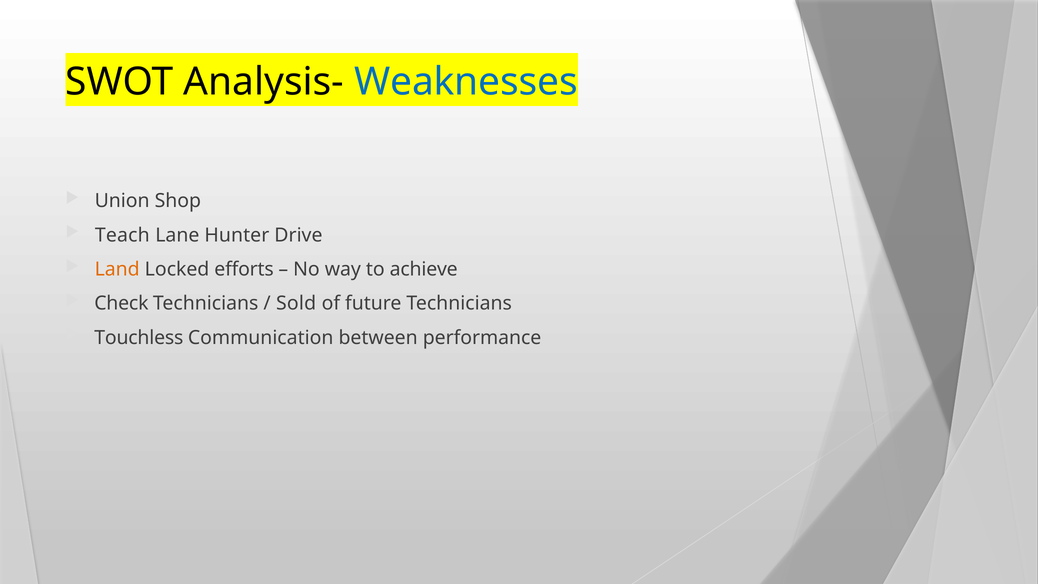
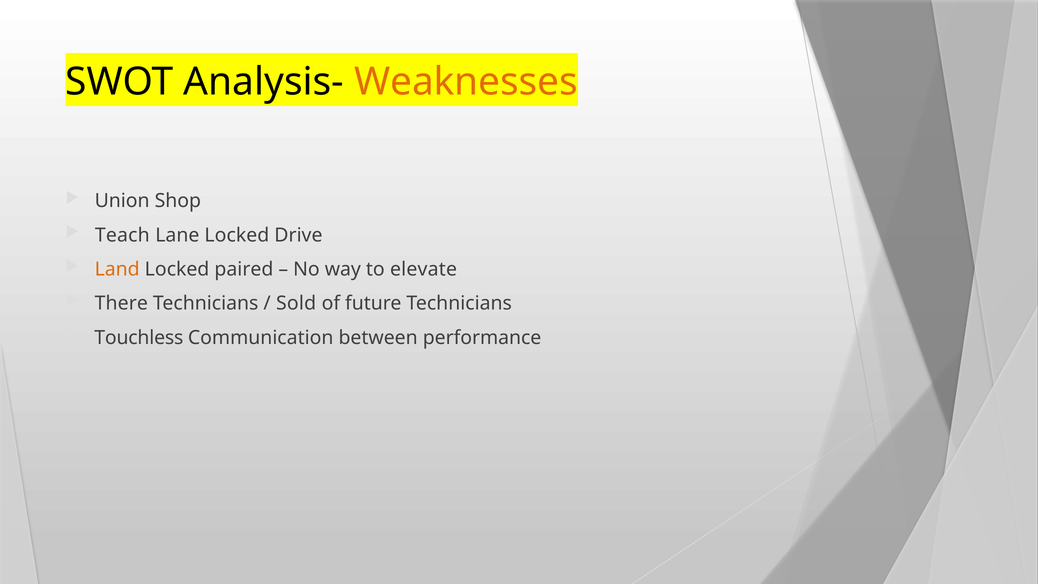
Weaknesses colour: blue -> orange
Lane Hunter: Hunter -> Locked
efforts: efforts -> paired
achieve: achieve -> elevate
Check: Check -> There
